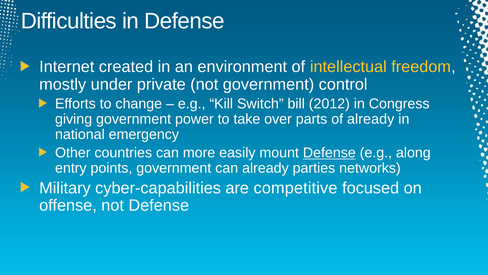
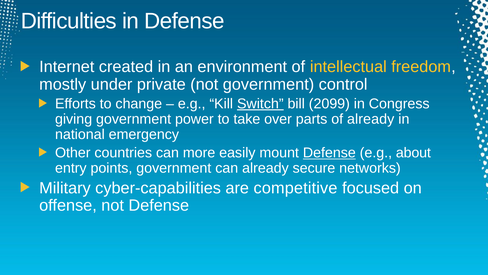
Switch underline: none -> present
2012: 2012 -> 2099
along: along -> about
parties: parties -> secure
